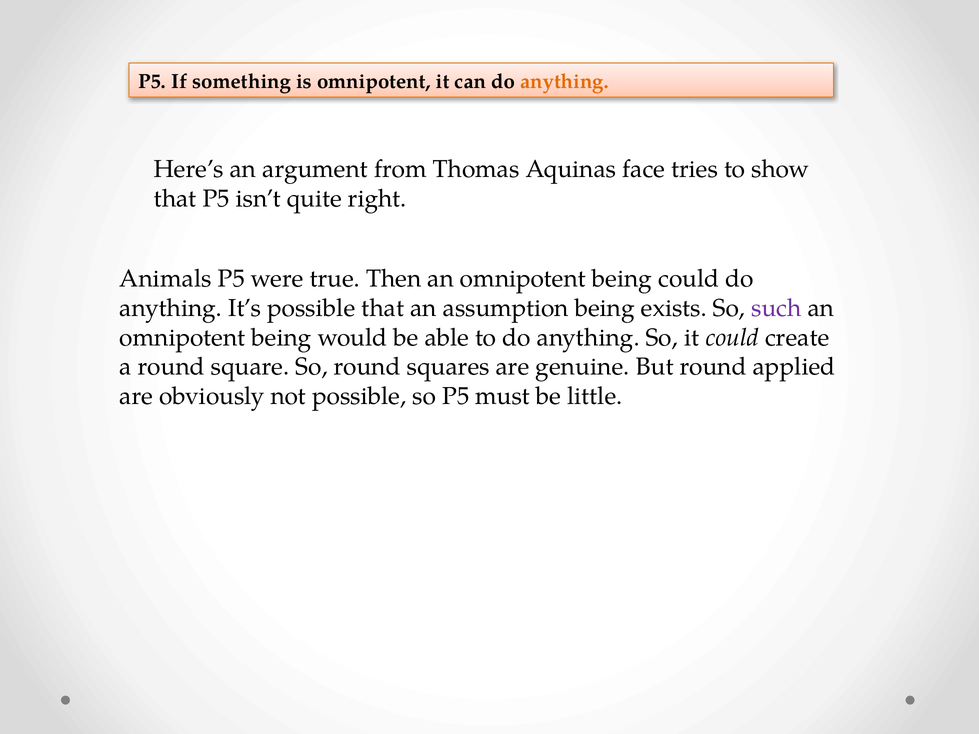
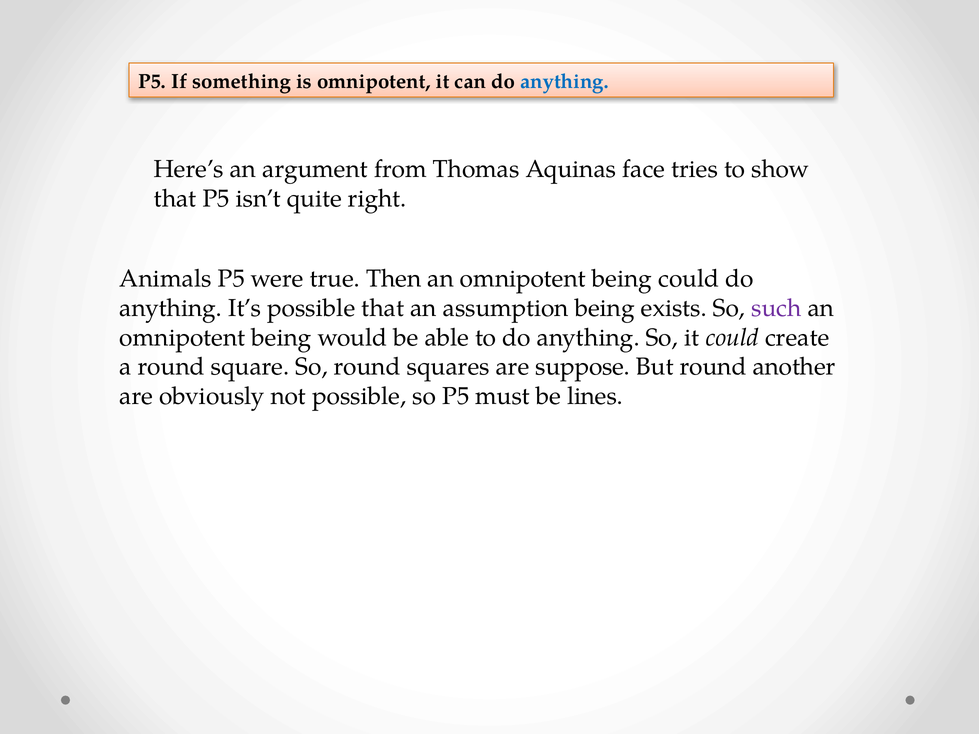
anything at (565, 81) colour: orange -> blue
genuine: genuine -> suppose
applied: applied -> another
little: little -> lines
